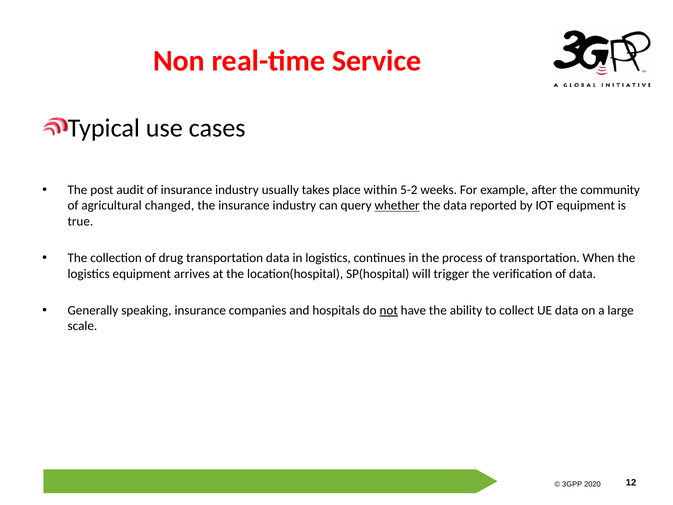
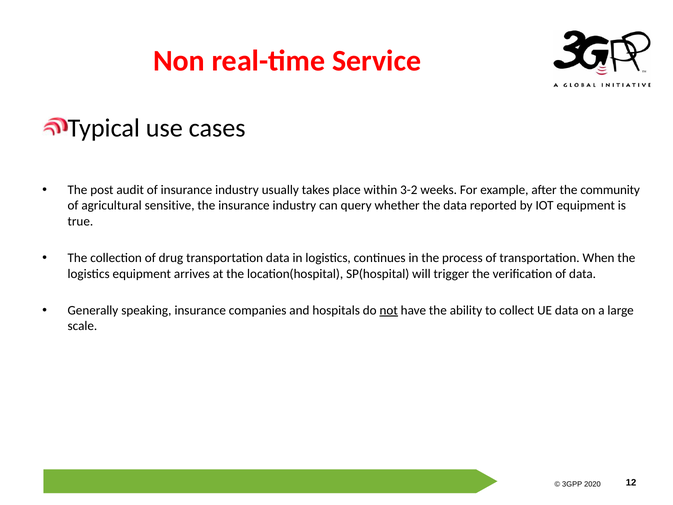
5-2: 5-2 -> 3-2
changed: changed -> sensitive
whether underline: present -> none
